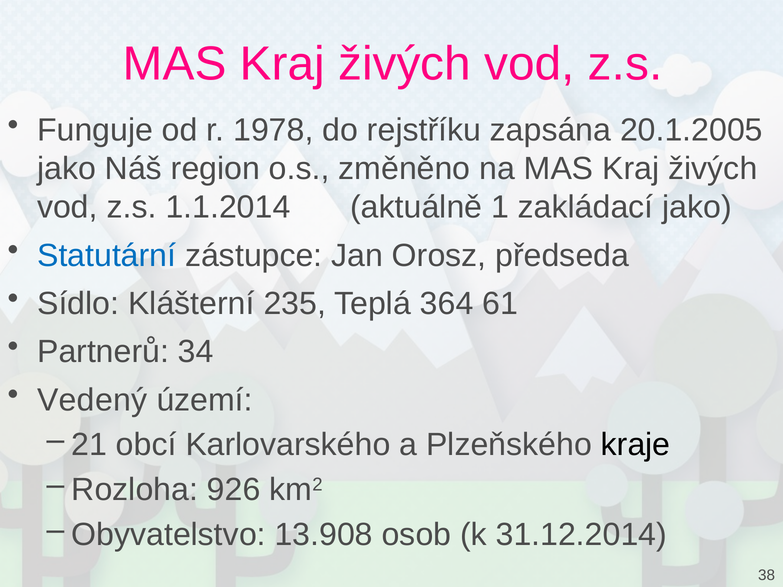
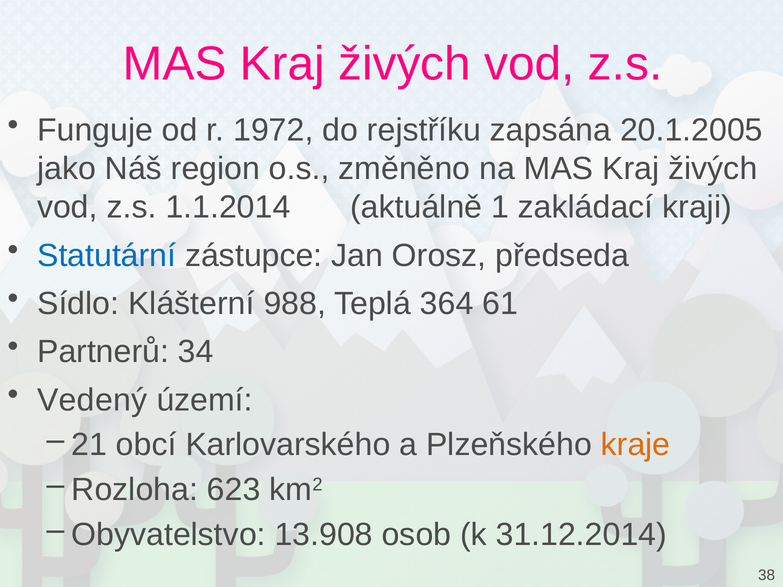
1978: 1978 -> 1972
zakládací jako: jako -> kraji
235: 235 -> 988
kraje colour: black -> orange
926: 926 -> 623
